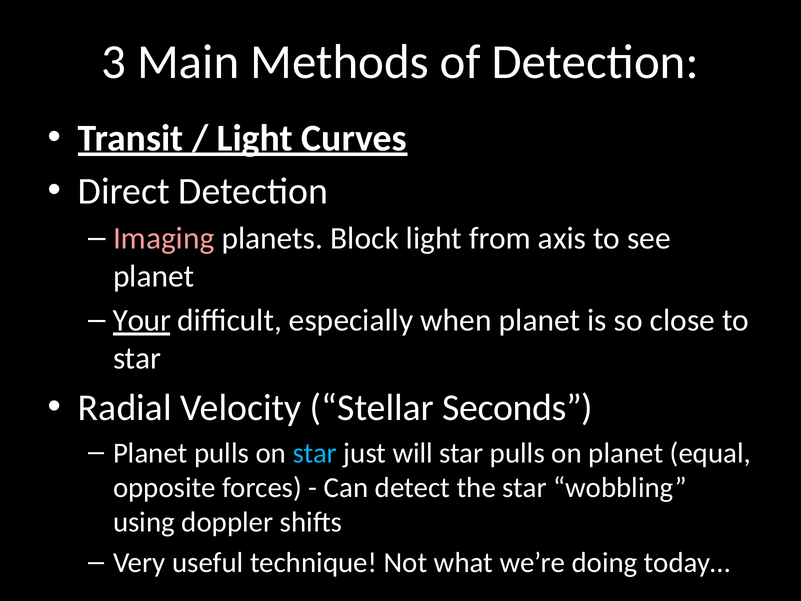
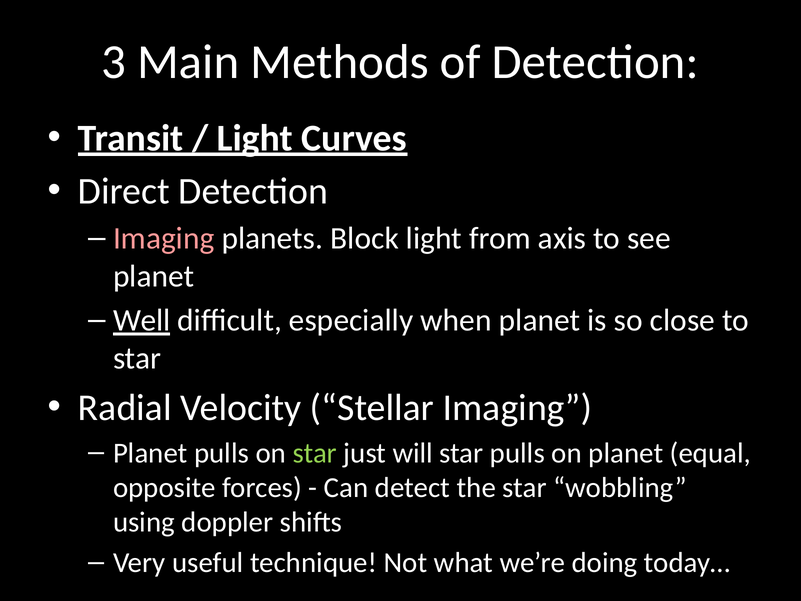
Your: Your -> Well
Stellar Seconds: Seconds -> Imaging
star at (315, 453) colour: light blue -> light green
